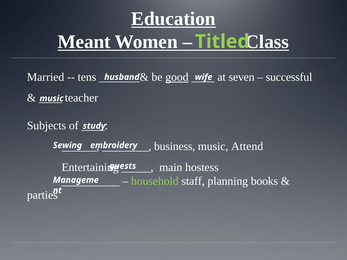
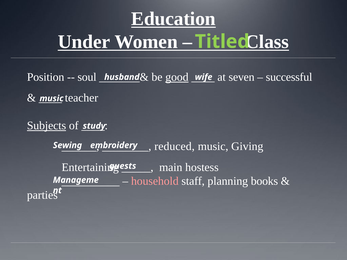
Meant: Meant -> Under
Married: Married -> Position
tens: tens -> soul
Subjects underline: none -> present
business: business -> reduced
Attend: Attend -> Giving
household colour: light green -> pink
